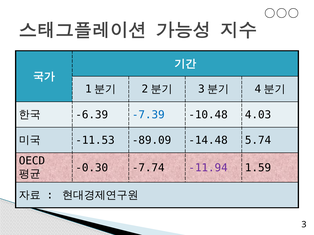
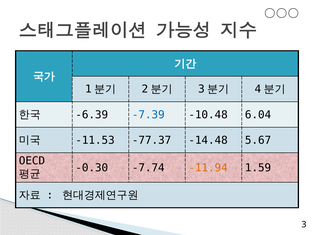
4.03: 4.03 -> 6.04
-89.09: -89.09 -> -77.37
5.74: 5.74 -> 5.67
-11.94 colour: purple -> orange
